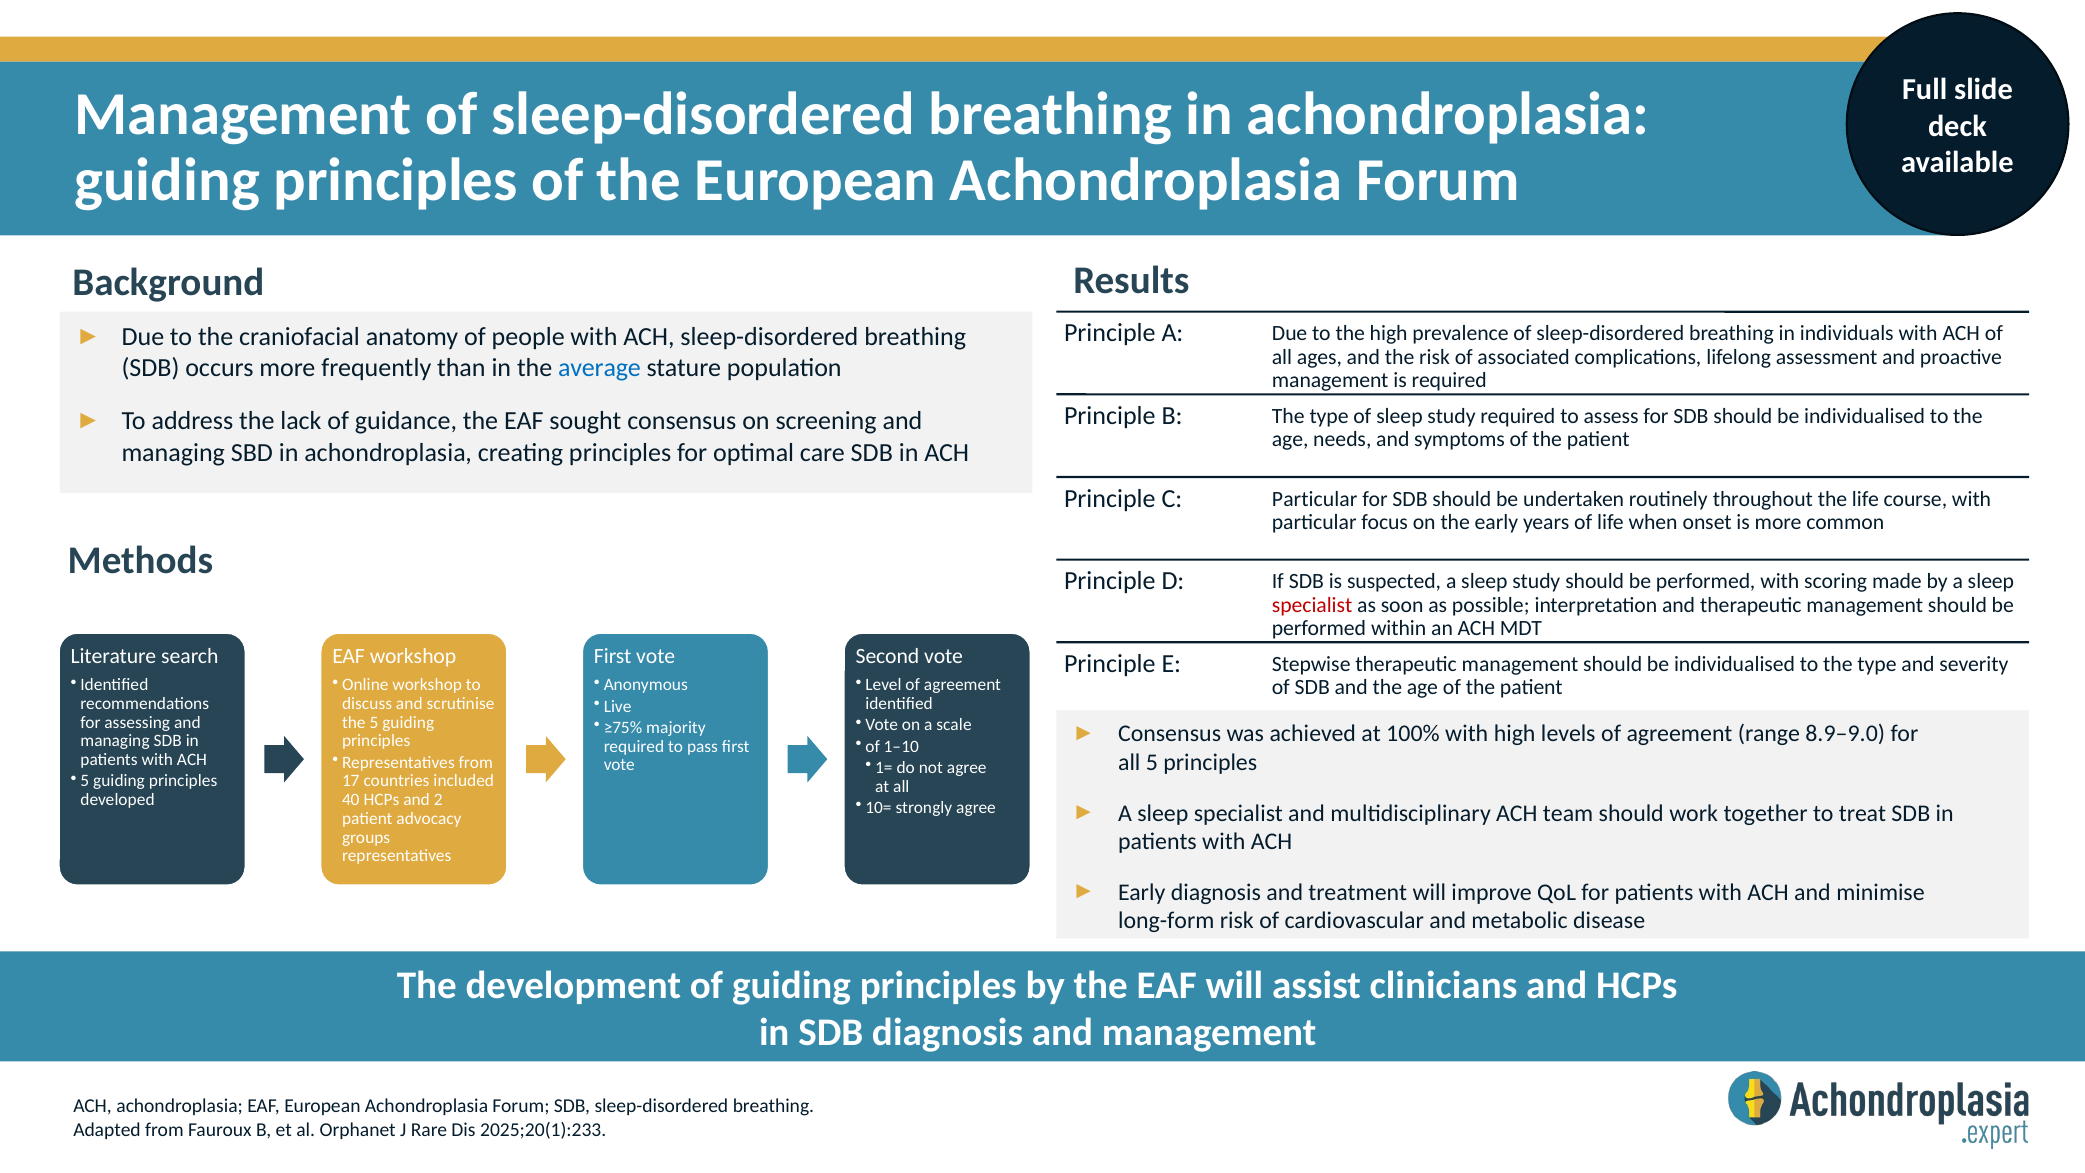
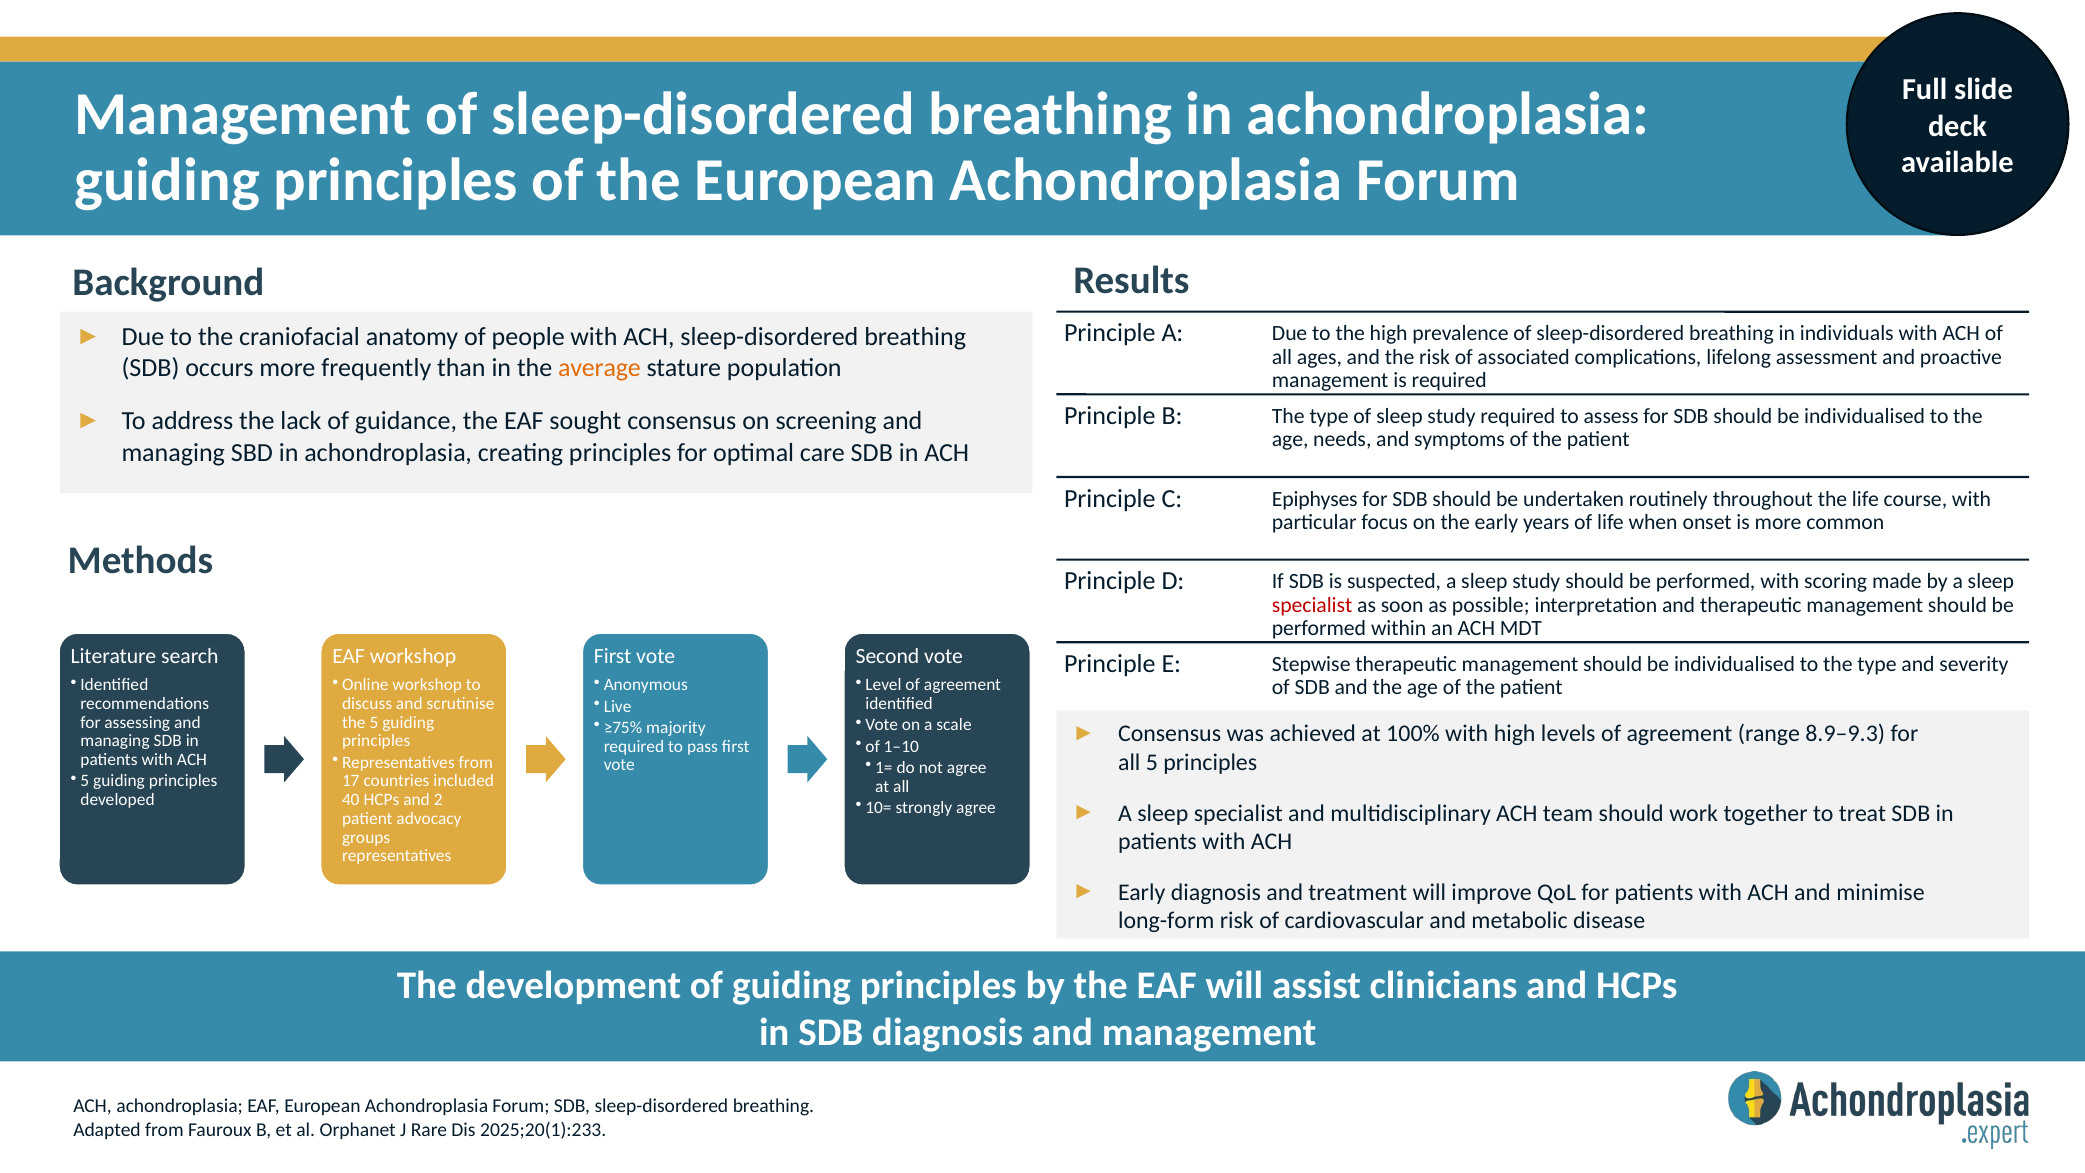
average colour: blue -> orange
C Particular: Particular -> Epiphyses
8.9–9.0: 8.9–9.0 -> 8.9–9.3
